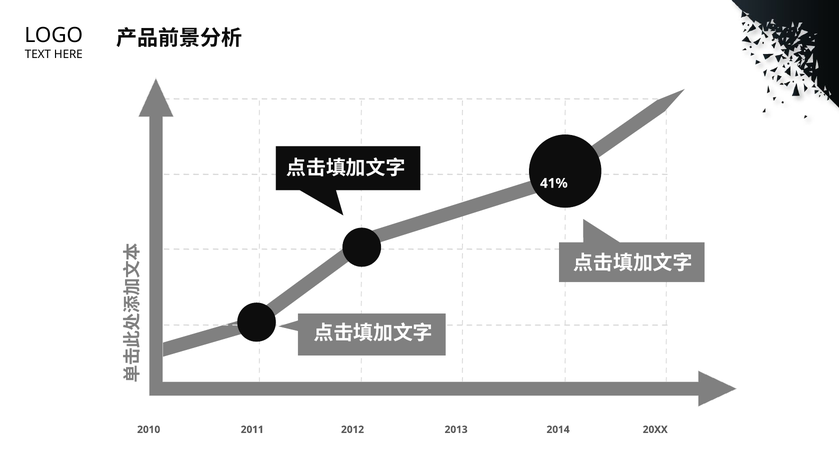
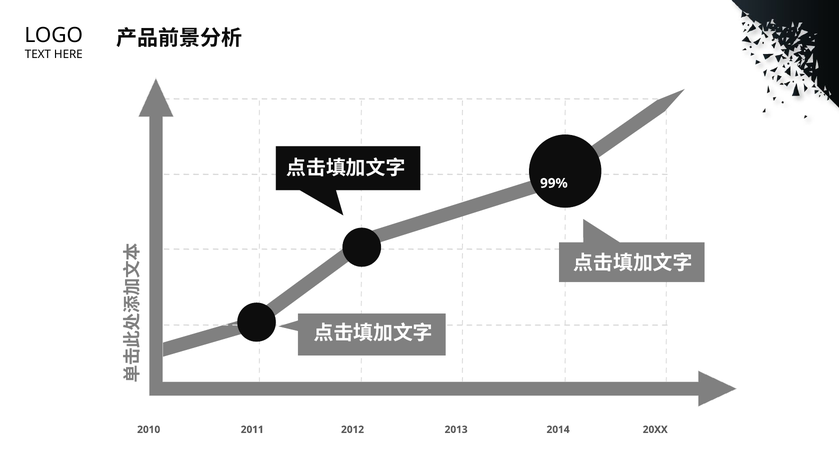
41%: 41% -> 99%
